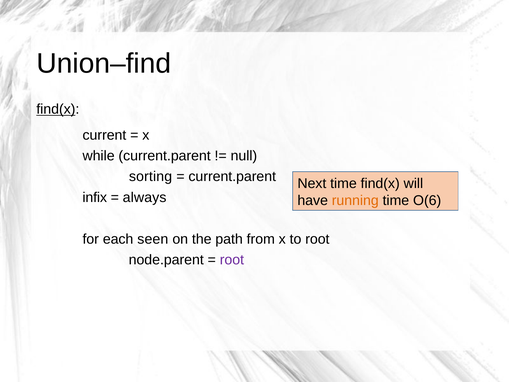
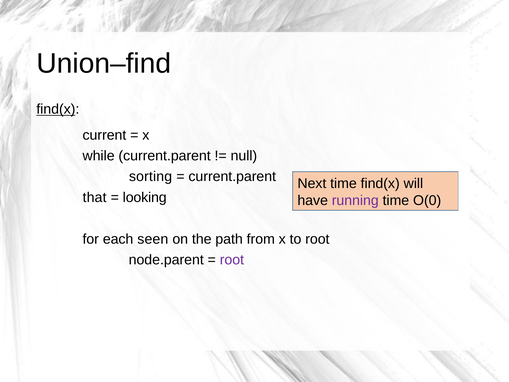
infix: infix -> that
always: always -> looking
running colour: orange -> purple
O(6: O(6 -> O(0
